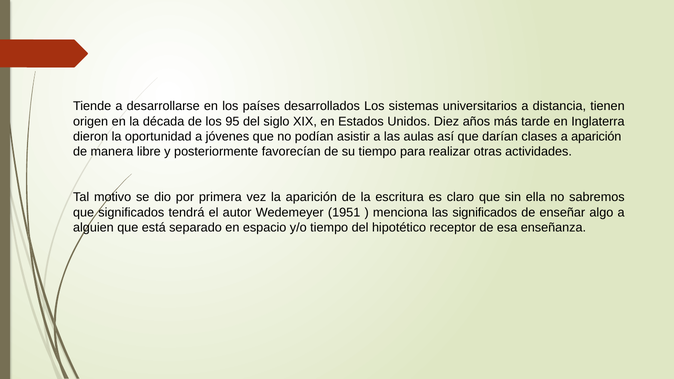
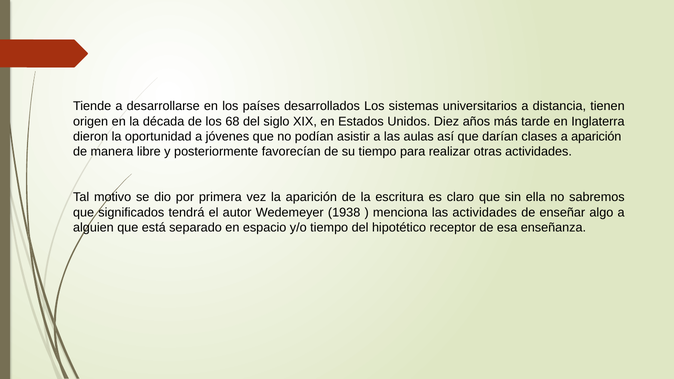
95: 95 -> 68
1951: 1951 -> 1938
las significados: significados -> actividades
